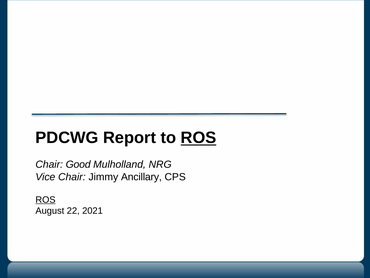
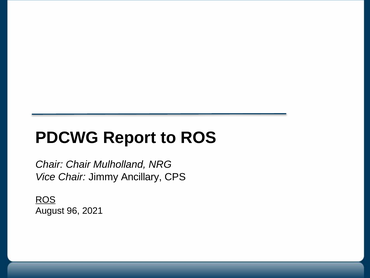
ROS at (199, 138) underline: present -> none
Chair Good: Good -> Chair
22: 22 -> 96
